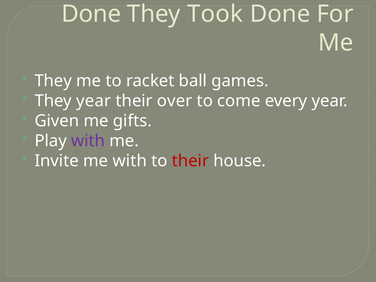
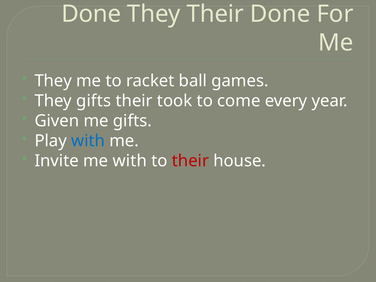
They Took: Took -> Their
They year: year -> gifts
over: over -> took
with at (88, 141) colour: purple -> blue
